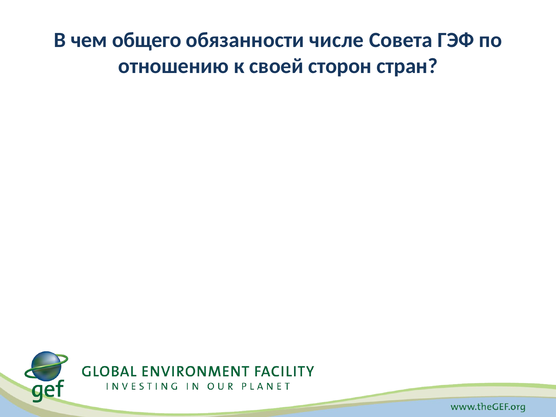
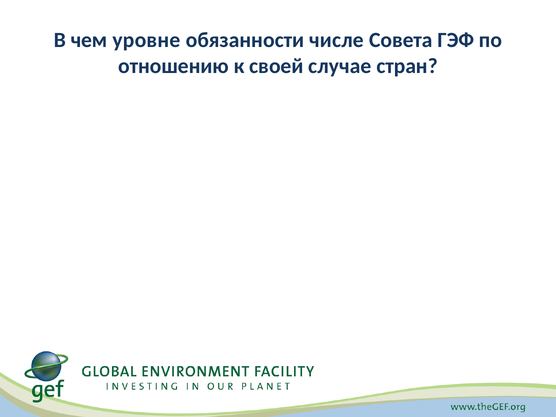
общего: общего -> уровне
сторон: сторон -> случае
